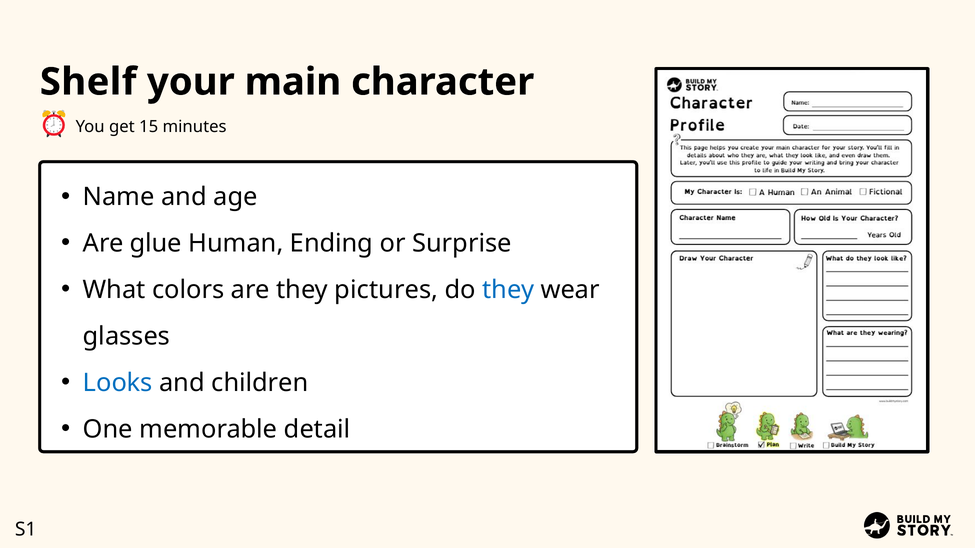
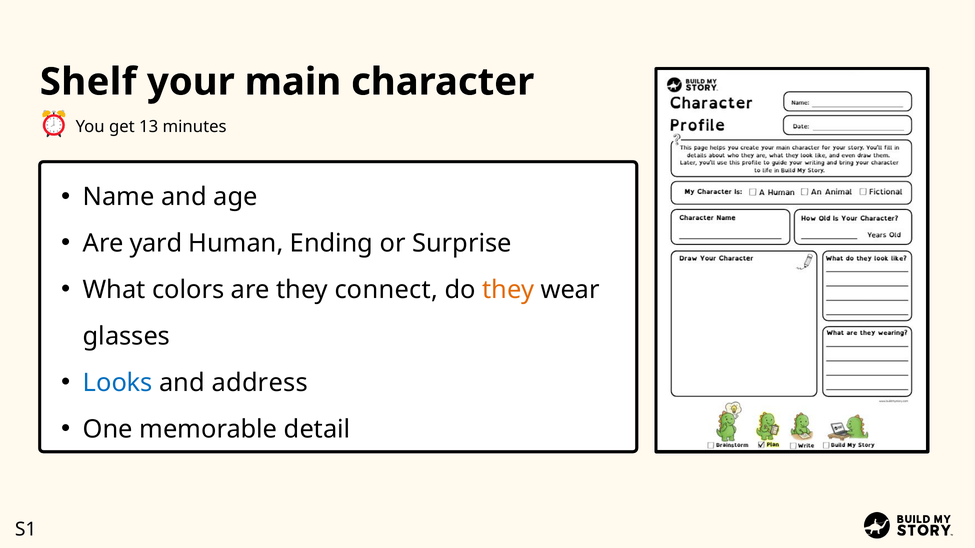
15: 15 -> 13
glue: glue -> yard
pictures: pictures -> connect
they at (508, 290) colour: blue -> orange
children: children -> address
